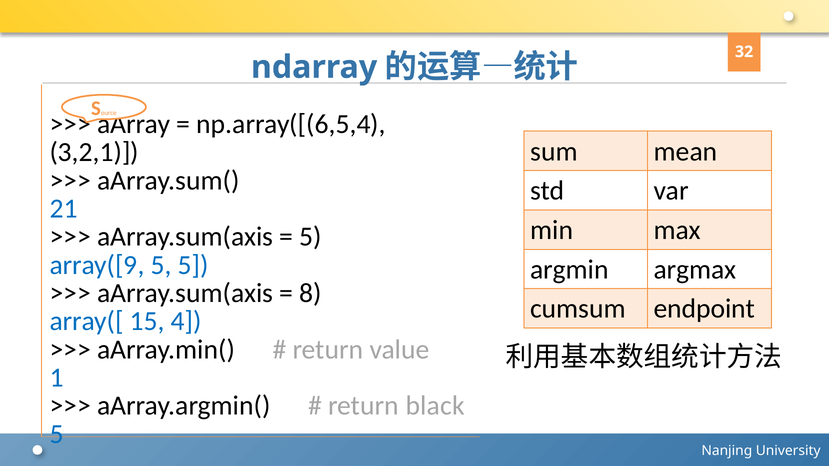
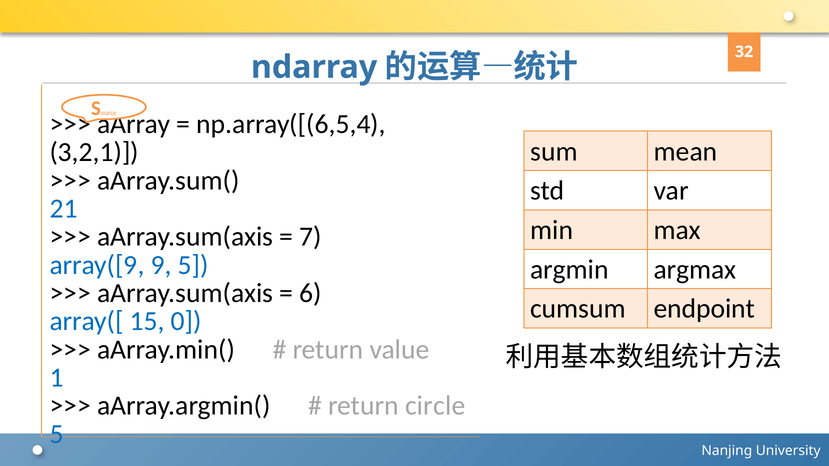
5 at (311, 237): 5 -> 7
array([9 5: 5 -> 9
8: 8 -> 6
4: 4 -> 0
black: black -> circle
